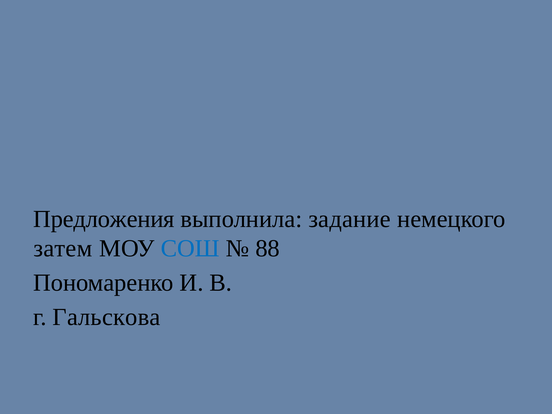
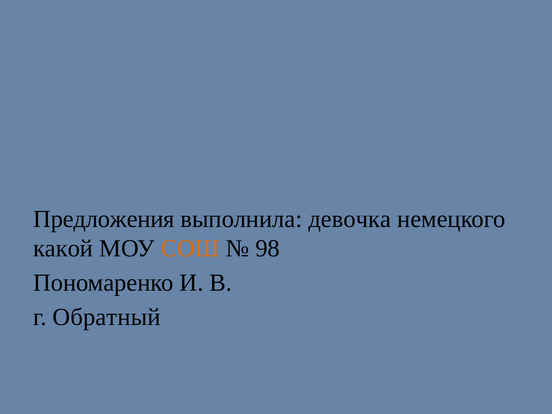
задание: задание -> девочка
затем: затем -> какой
СОШ colour: blue -> orange
88: 88 -> 98
Гальскова: Гальскова -> Обратный
